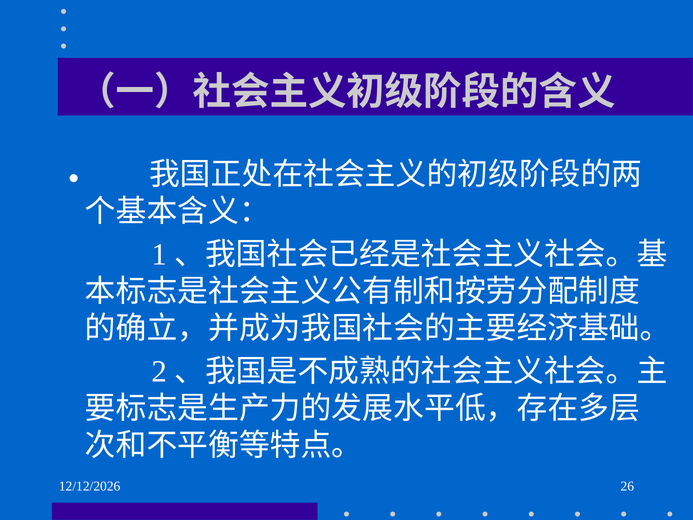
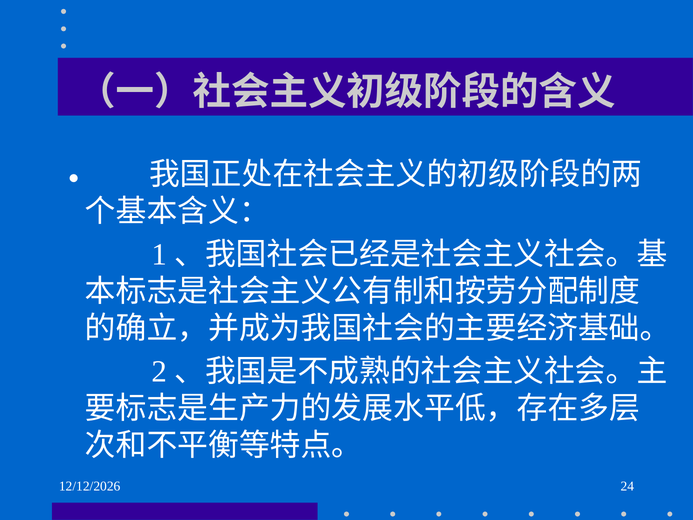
26: 26 -> 24
